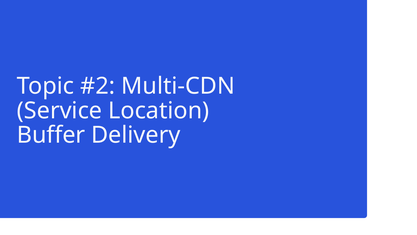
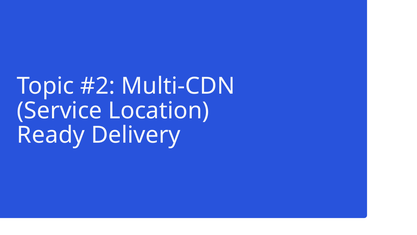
Buffer: Buffer -> Ready
